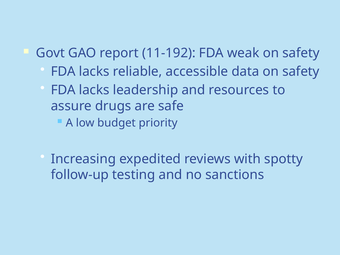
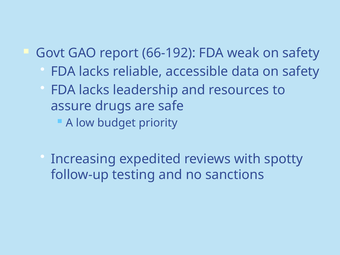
11-192: 11-192 -> 66-192
